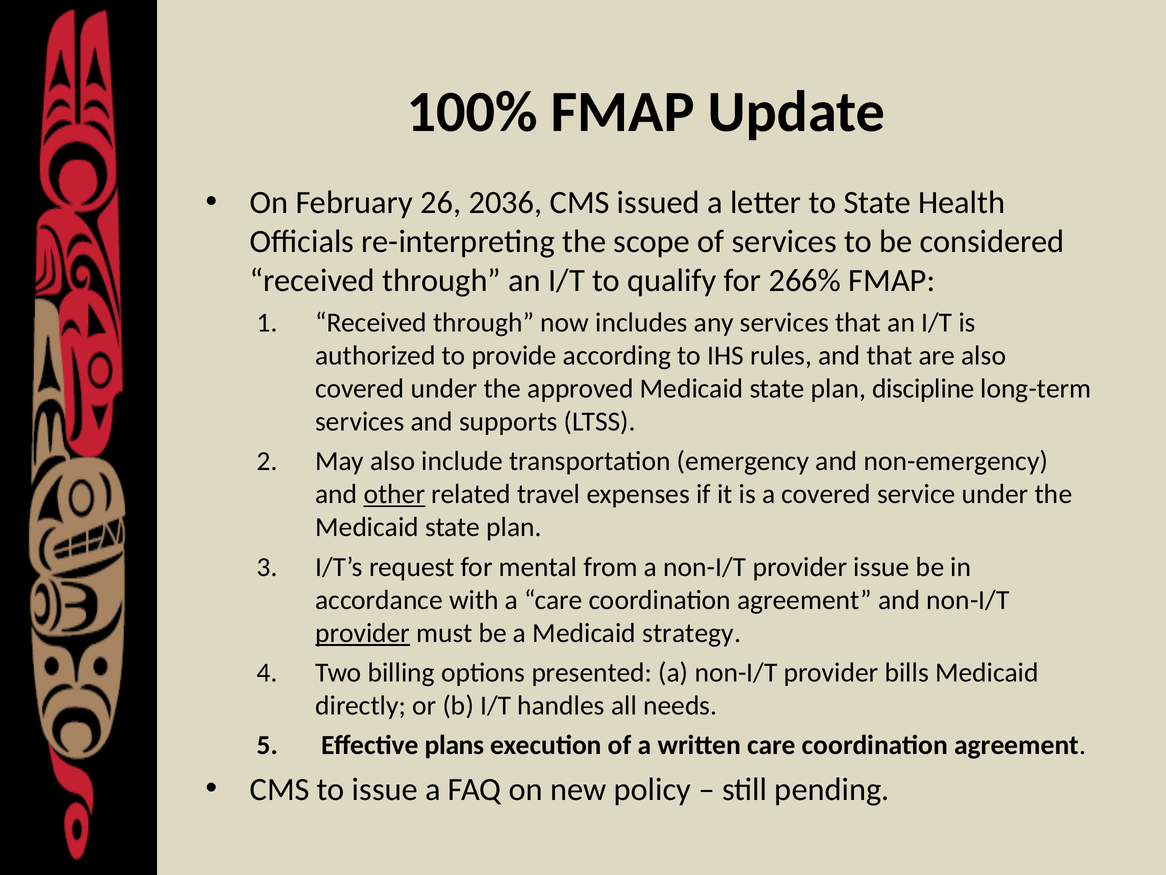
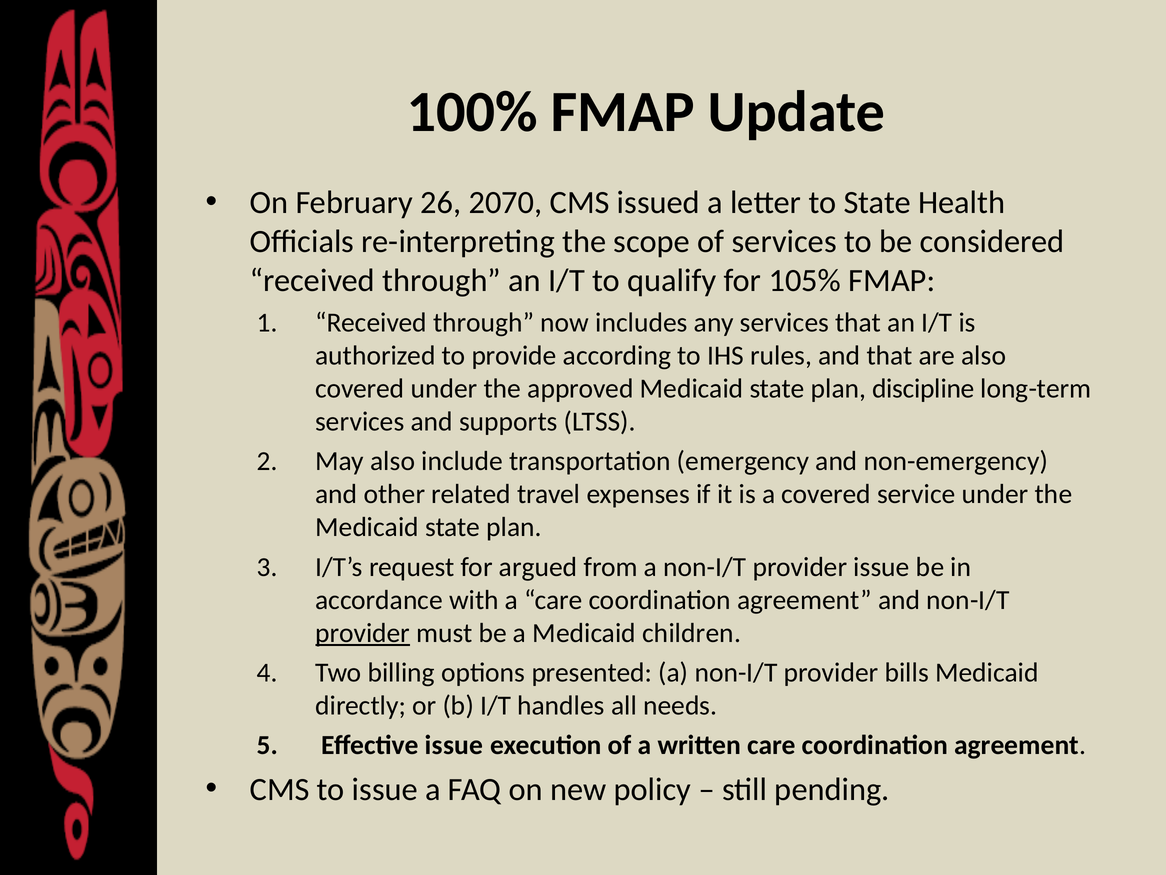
2036: 2036 -> 2070
266%: 266% -> 105%
other underline: present -> none
mental: mental -> argued
strategy: strategy -> children
Effective plans: plans -> issue
